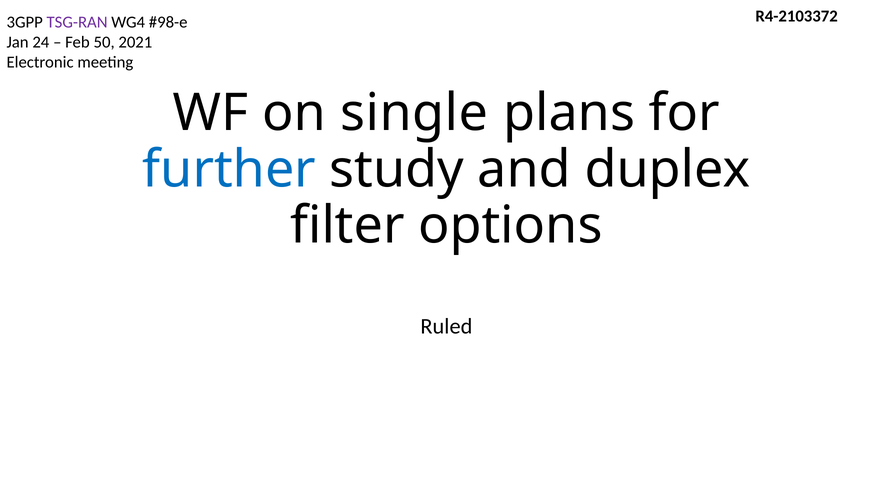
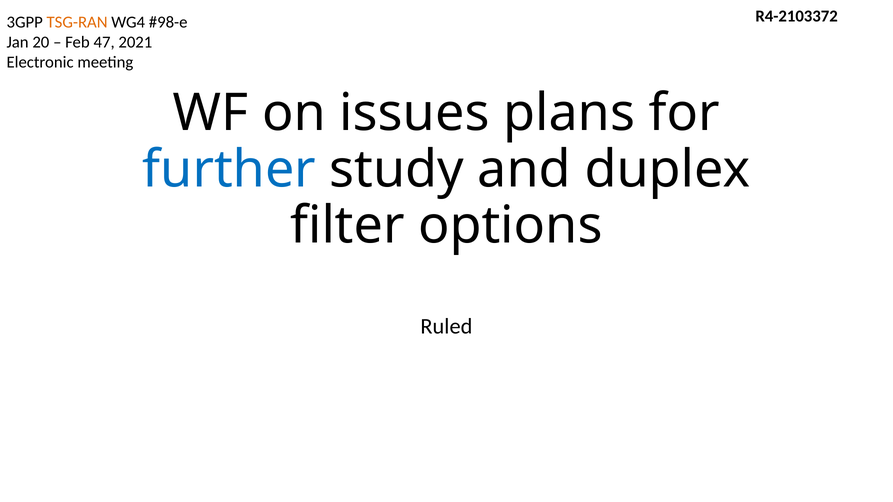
TSG-RAN colour: purple -> orange
24: 24 -> 20
50: 50 -> 47
single: single -> issues
